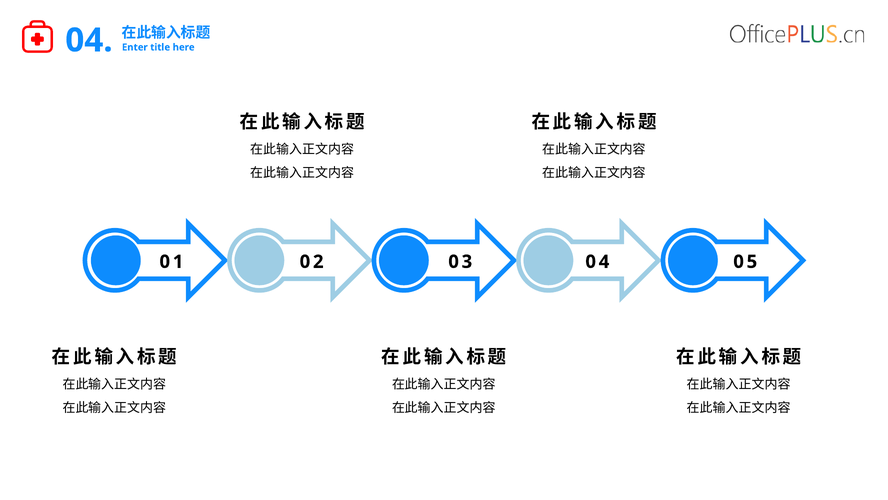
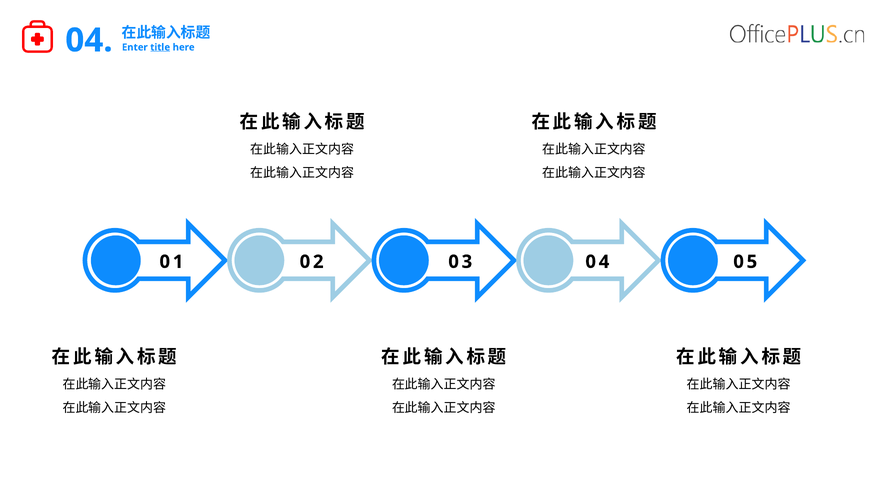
title underline: none -> present
